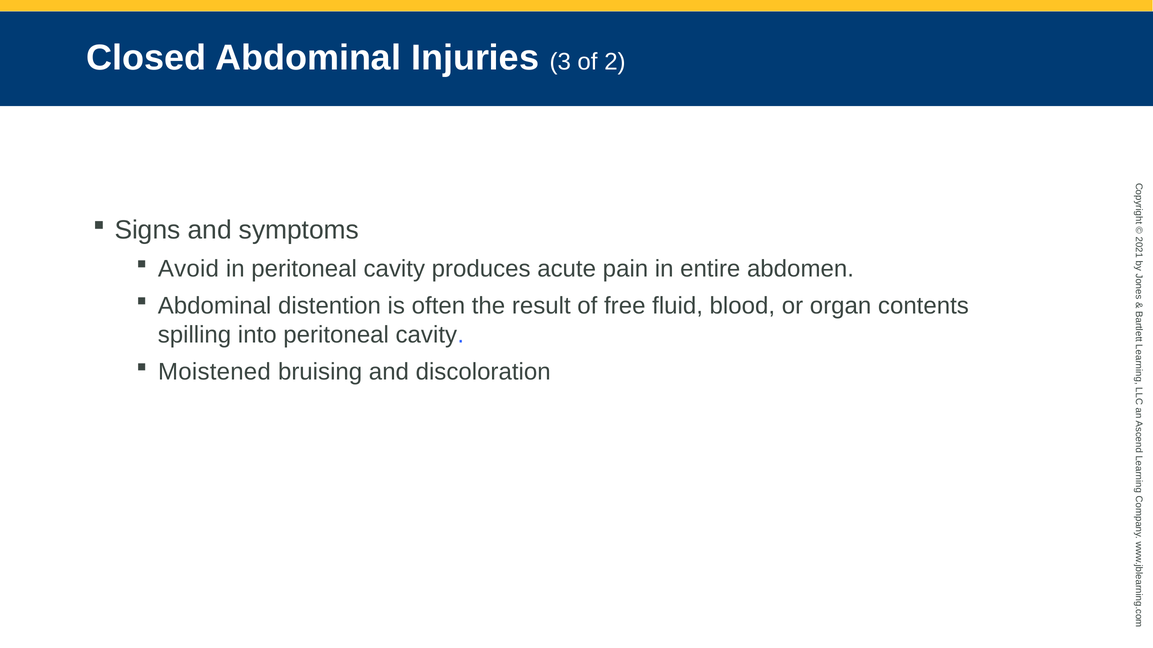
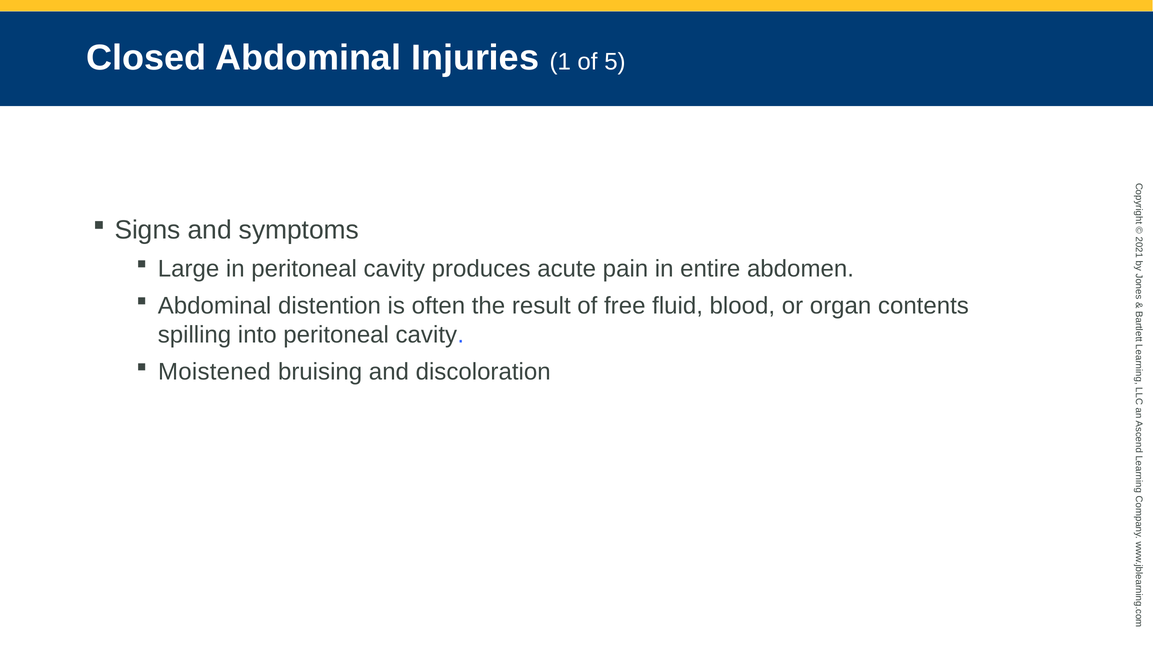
Injuries 3: 3 -> 1
of 2: 2 -> 5
Avoid: Avoid -> Large
